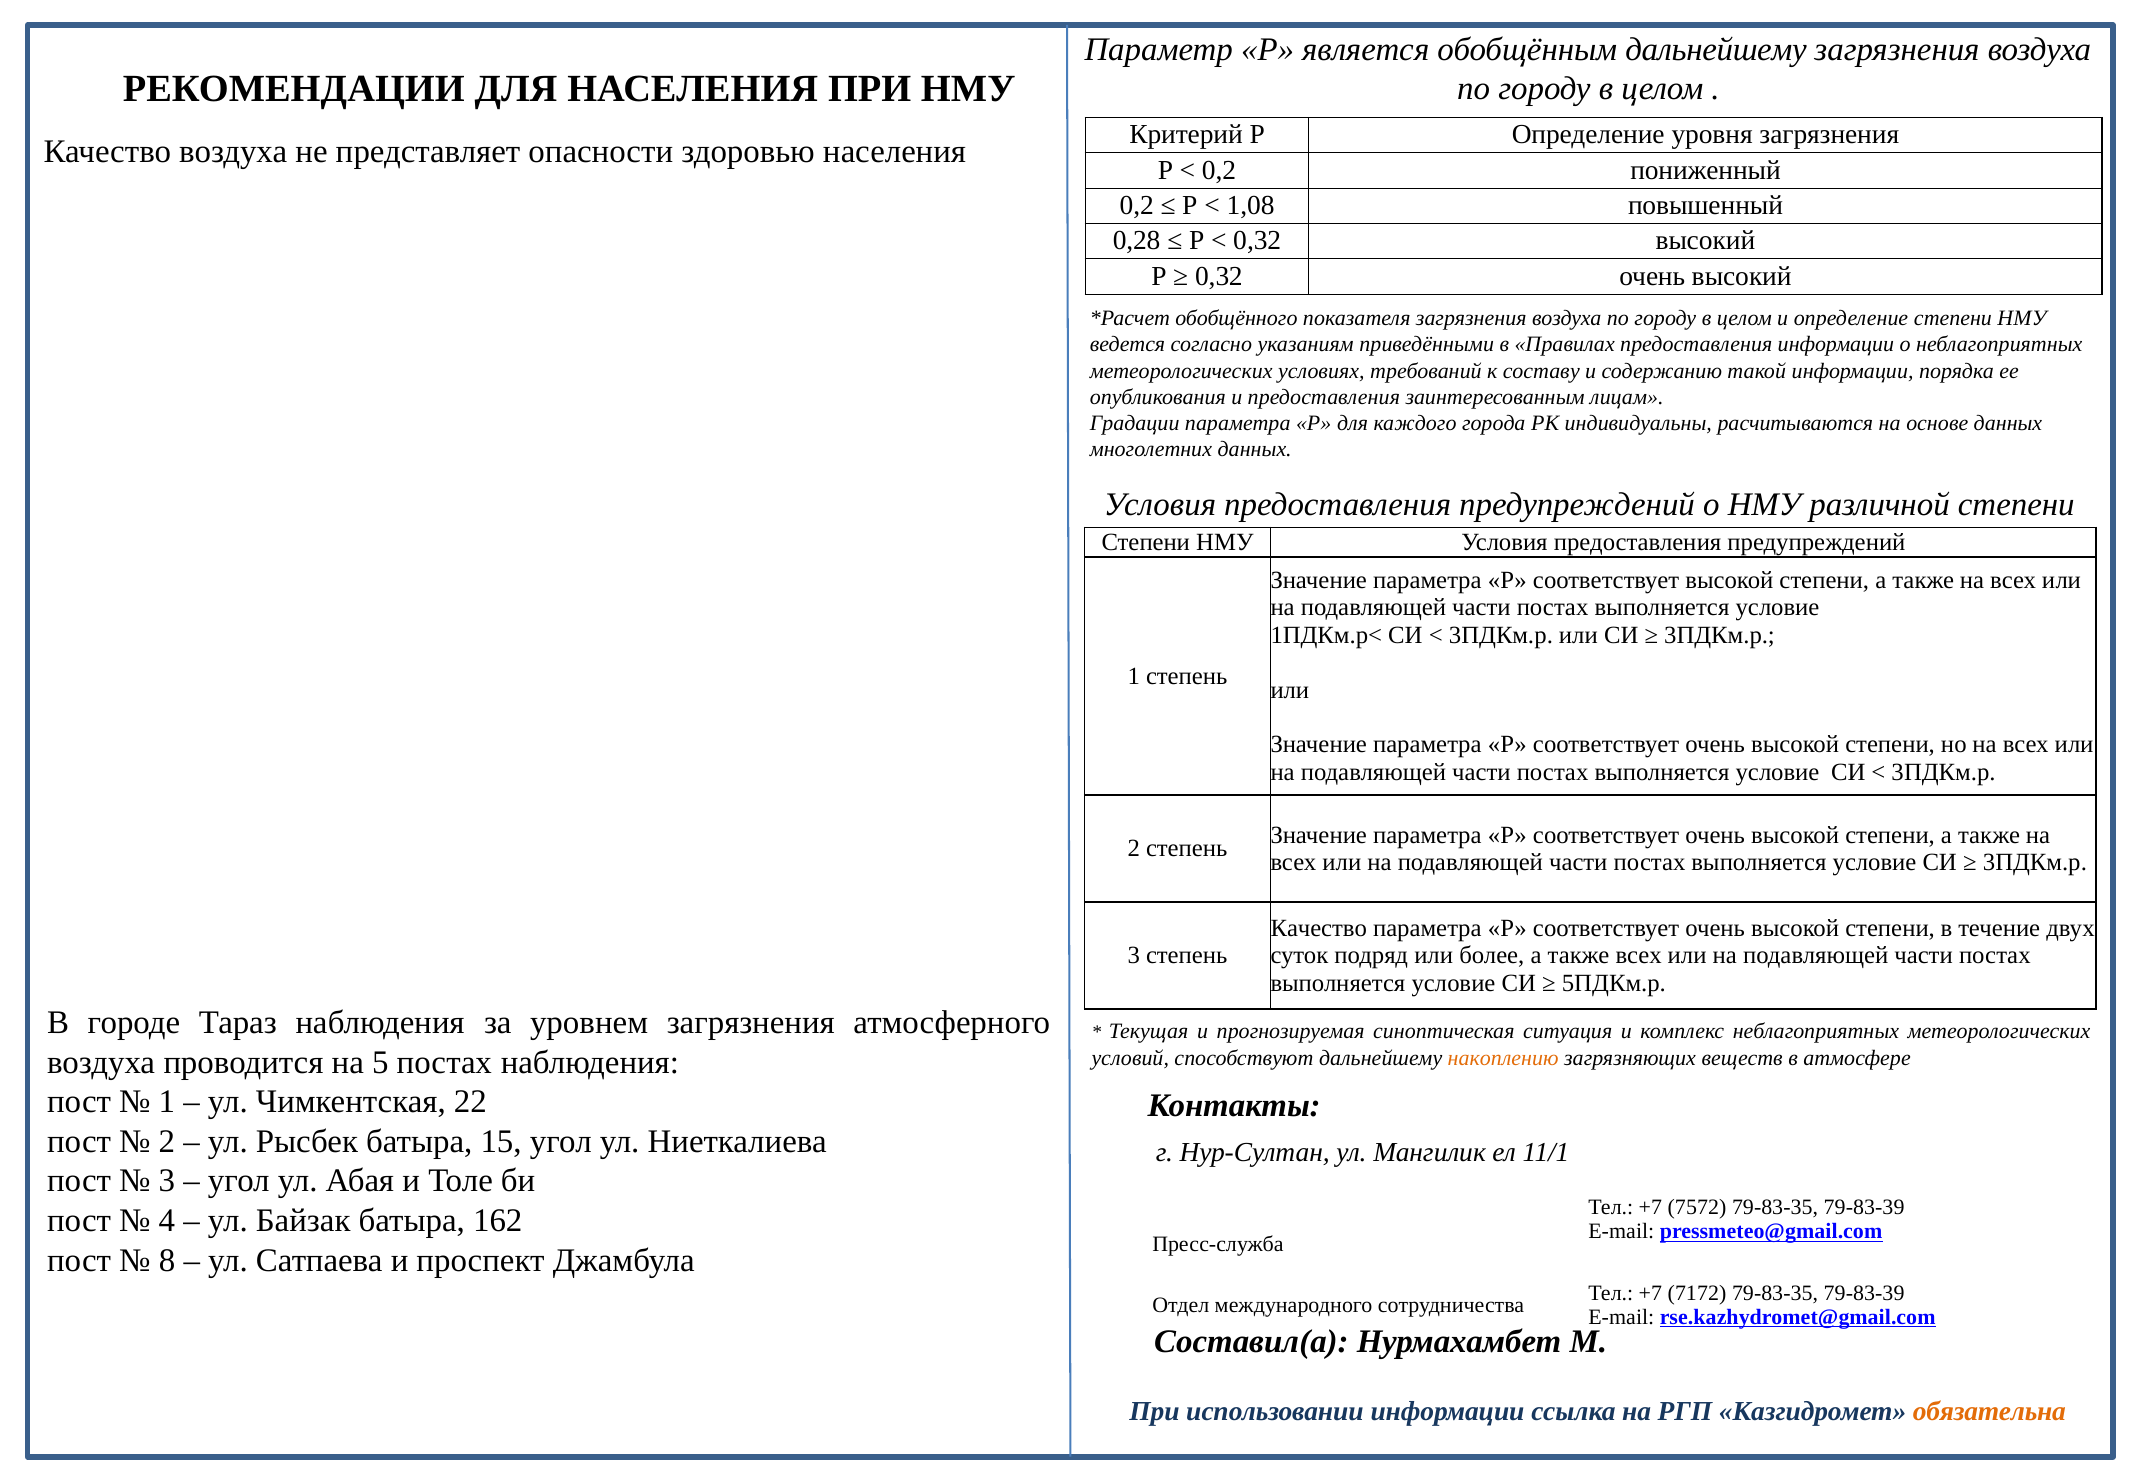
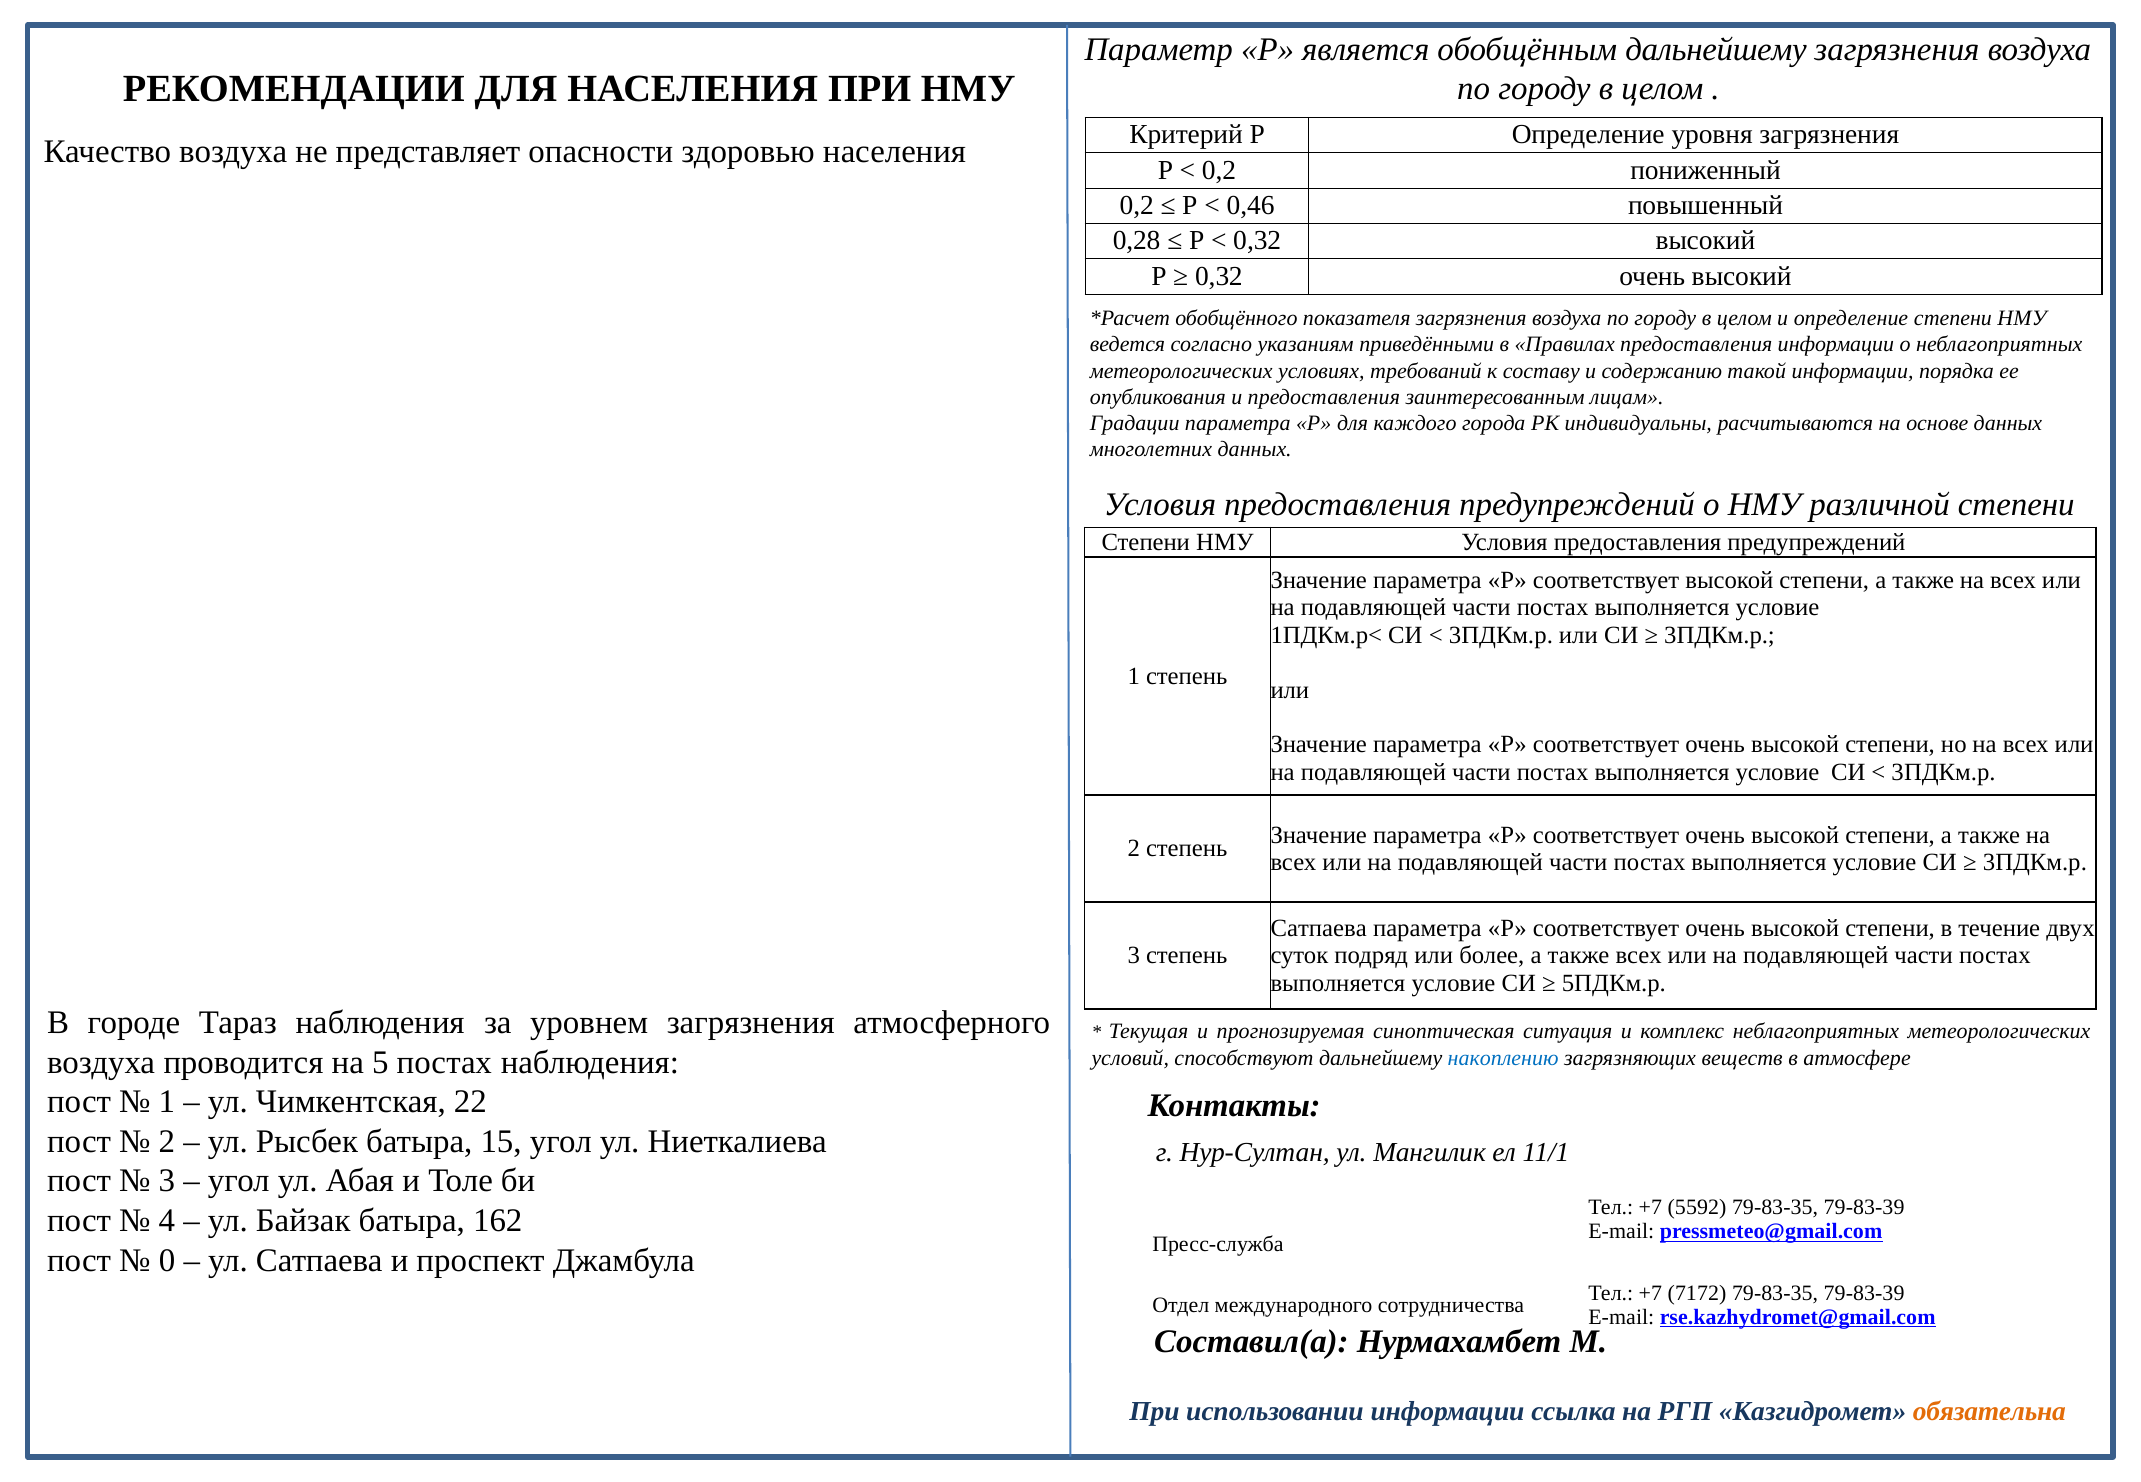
1,08: 1,08 -> 0,46
Качество at (1319, 928): Качество -> Сатпаева
накоплению colour: orange -> blue
7572: 7572 -> 5592
8: 8 -> 0
